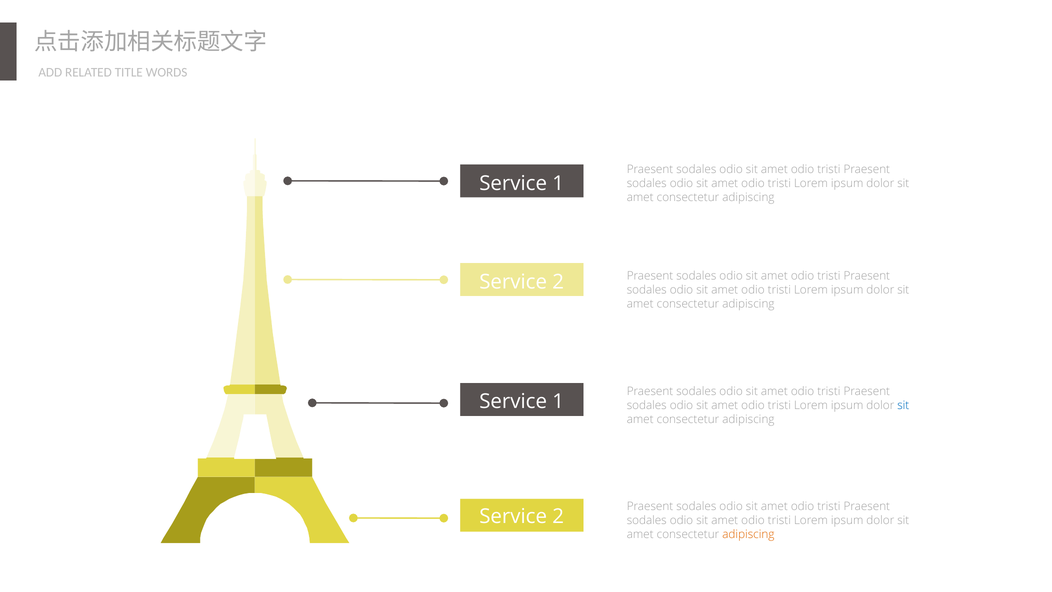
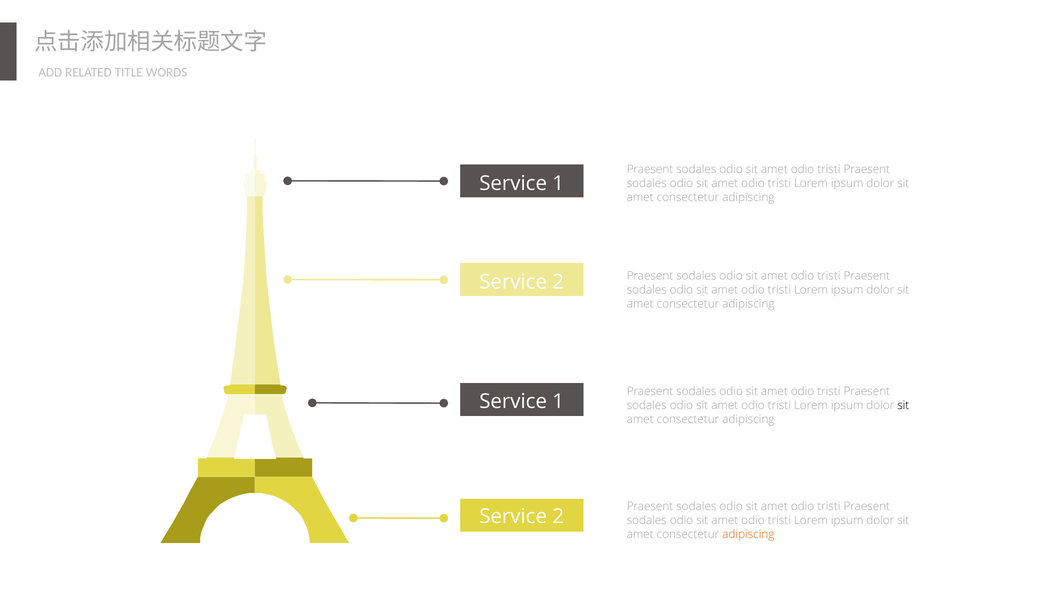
sit at (903, 405) colour: blue -> black
